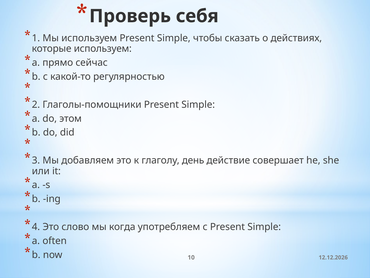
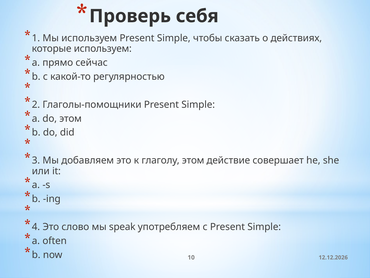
глаголу день: день -> этом
когда: когда -> speak
